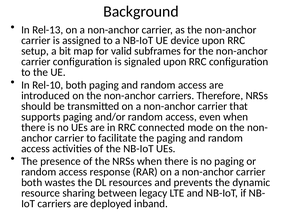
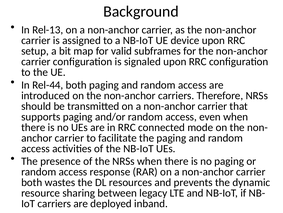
Rel-10: Rel-10 -> Rel-44
